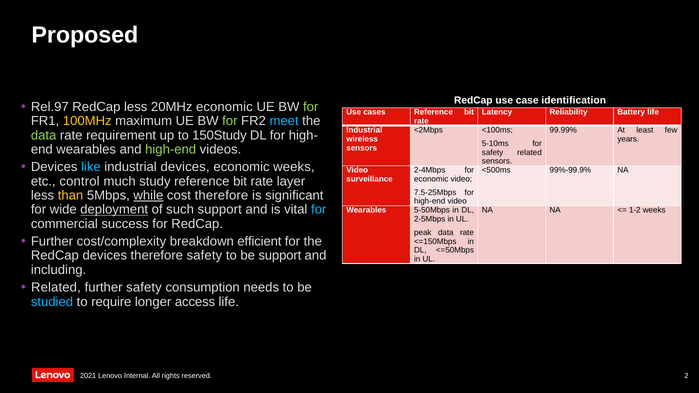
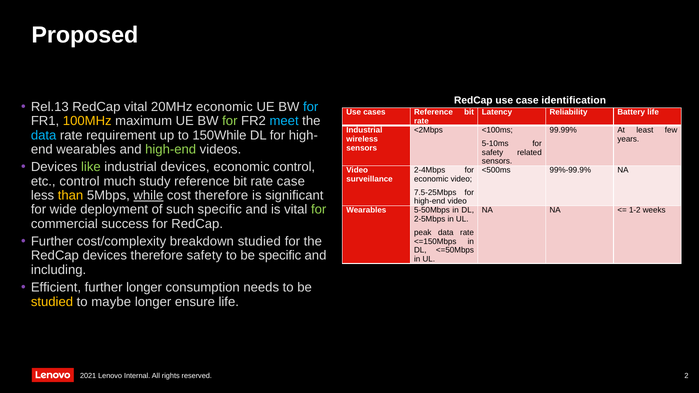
Rel.97: Rel.97 -> Rel.13
RedCap less: less -> vital
for at (311, 107) colour: light green -> light blue
data at (44, 135) colour: light green -> light blue
150Study: 150Study -> 150While
like colour: light blue -> light green
economic weeks: weeks -> control
rate layer: layer -> case
deployment underline: present -> none
such support: support -> specific
for at (319, 210) colour: light blue -> light green
breakdown efficient: efficient -> studied
be support: support -> specific
Related at (56, 288): Related -> Efficient
further safety: safety -> longer
studied at (52, 302) colour: light blue -> yellow
require: require -> maybe
access: access -> ensure
